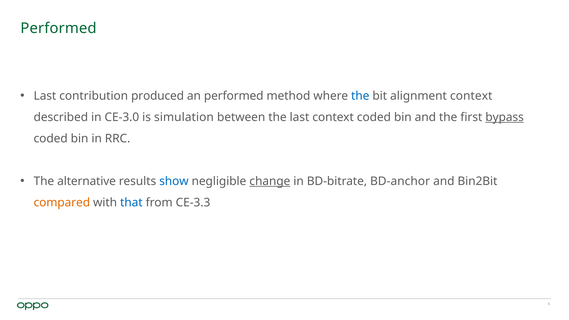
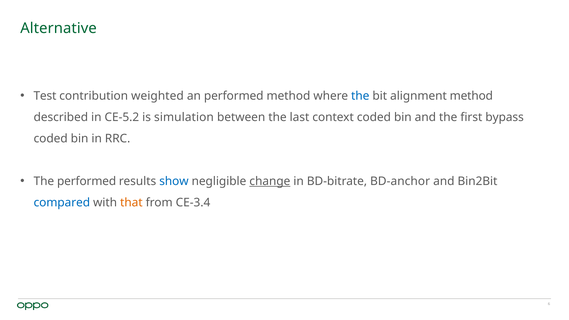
Performed at (58, 28): Performed -> Alternative
Last at (45, 96): Last -> Test
produced: produced -> weighted
alignment context: context -> method
CE-3.0: CE-3.0 -> CE-5.2
bypass underline: present -> none
The alternative: alternative -> performed
compared colour: orange -> blue
that colour: blue -> orange
CE-3.3: CE-3.3 -> CE-3.4
